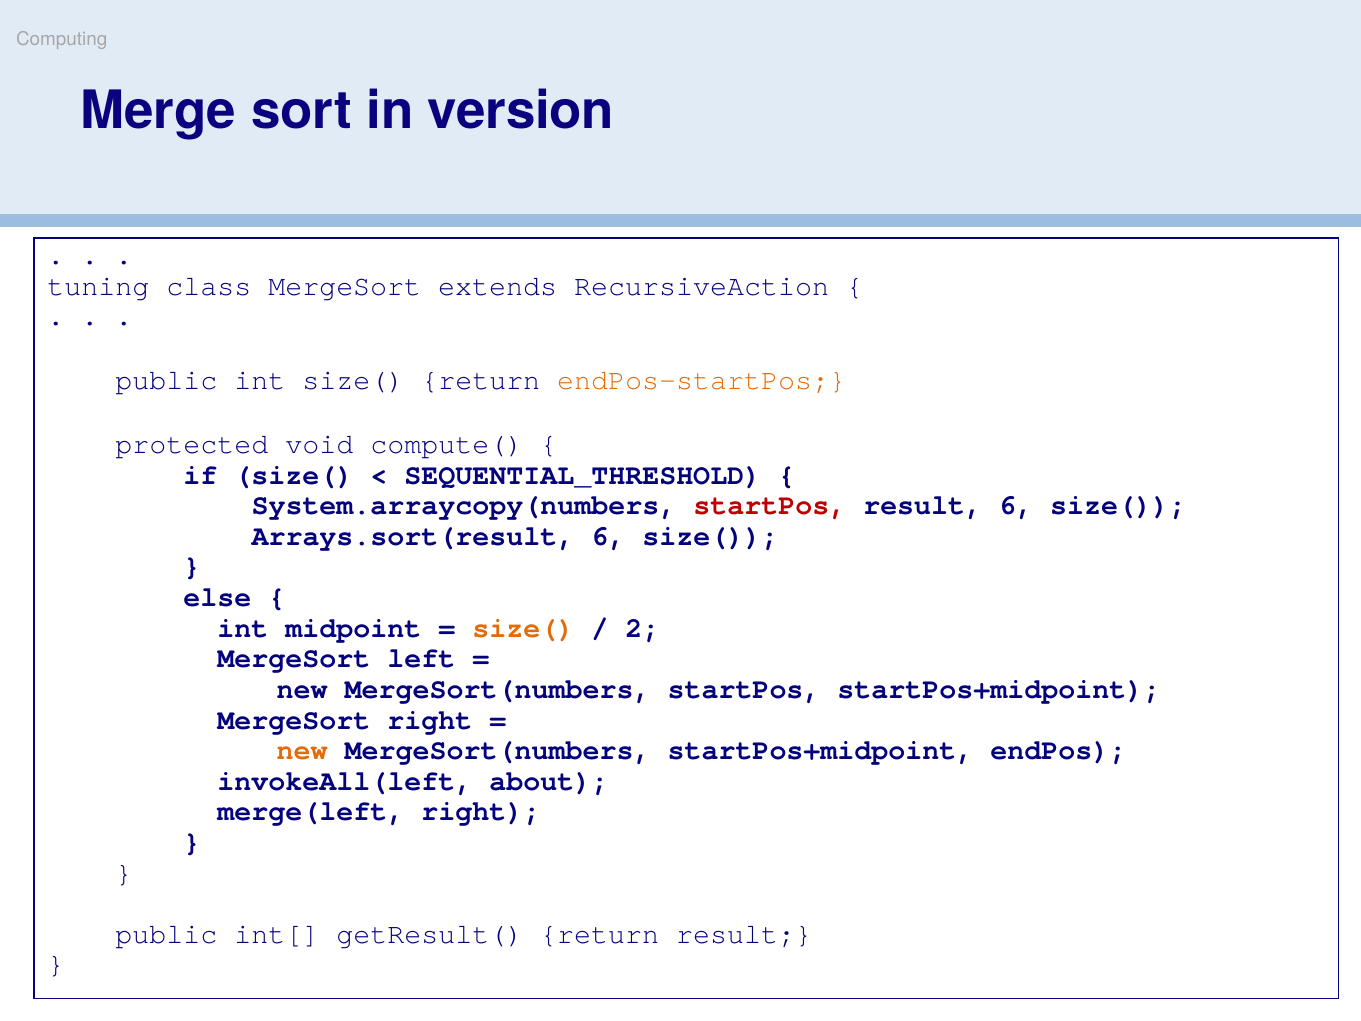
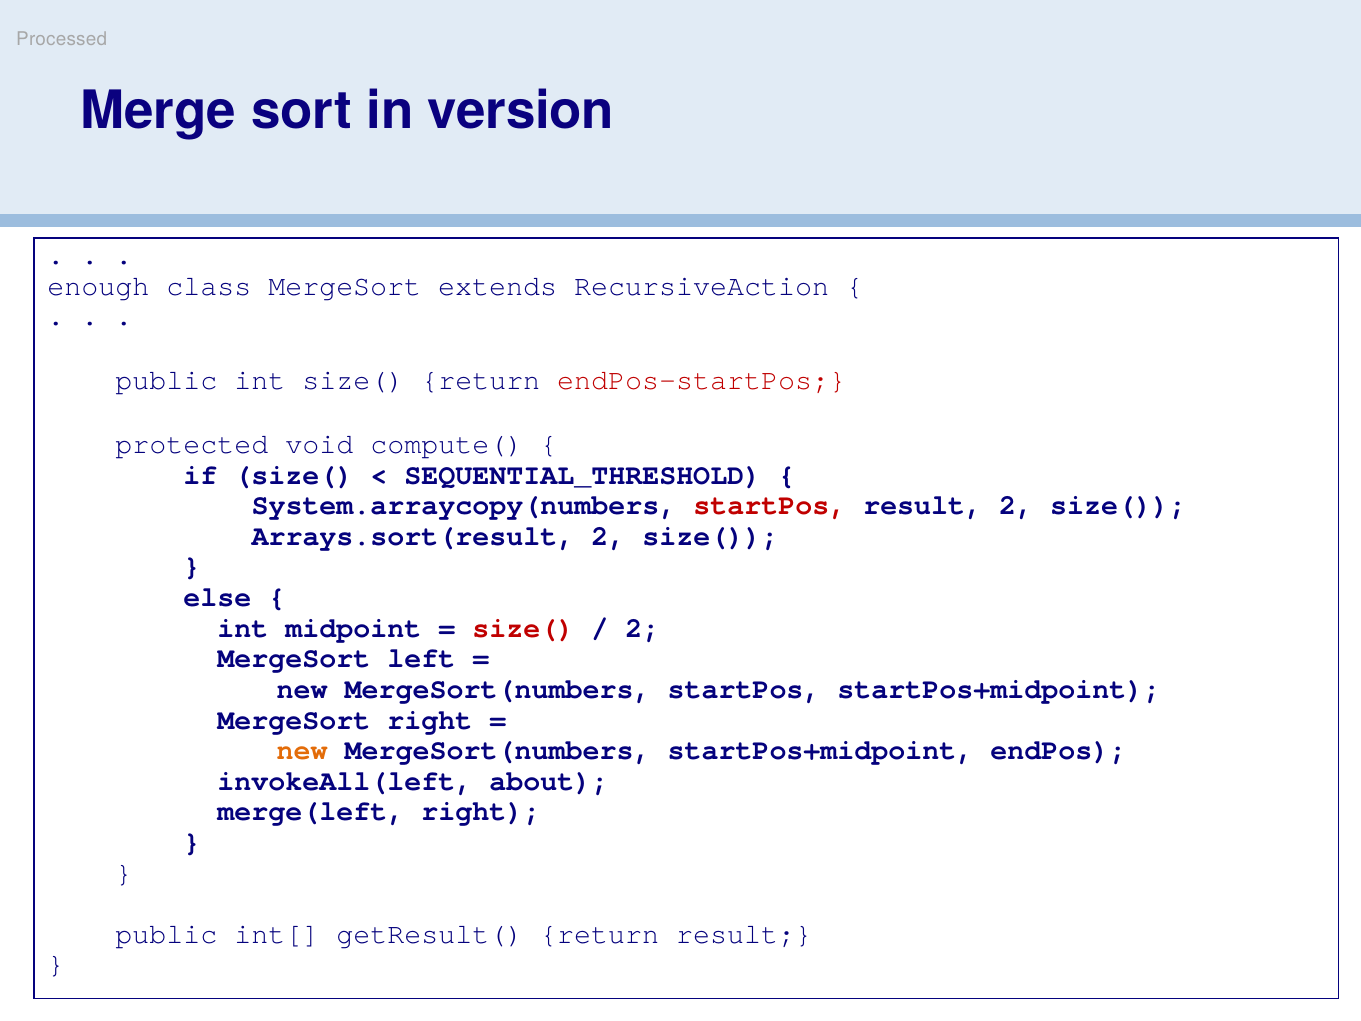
Computing: Computing -> Processed
tuning: tuning -> enough
endPos-startPos colour: orange -> red
result 6: 6 -> 2
Arrays.sort(result 6: 6 -> 2
size( at (523, 628) colour: orange -> red
